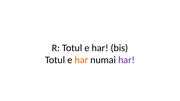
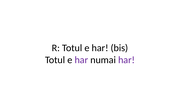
har at (81, 60) colour: orange -> purple
